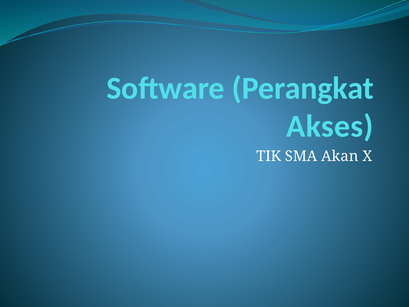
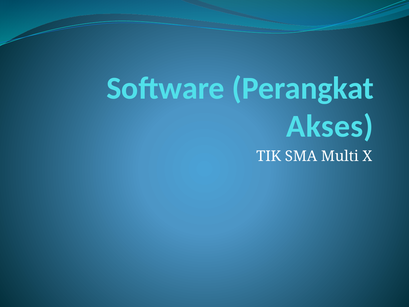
Akan: Akan -> Multi
